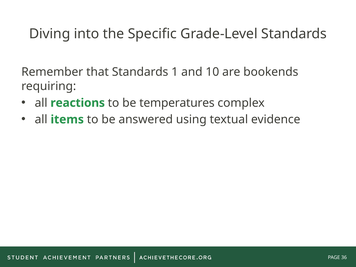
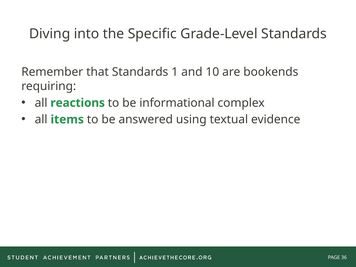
temperatures: temperatures -> informational
